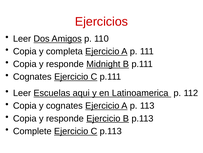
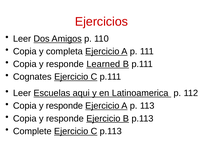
Midnight: Midnight -> Learned
cognates at (64, 105): cognates -> responde
